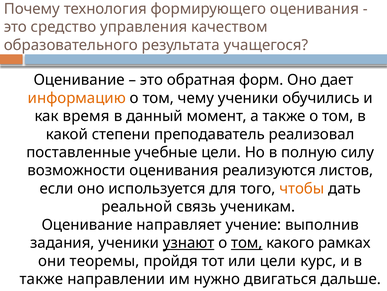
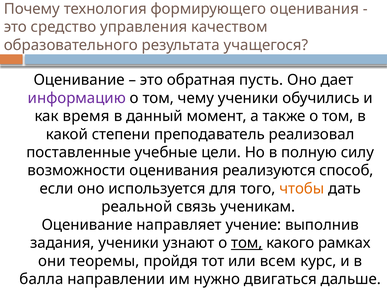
форм: форм -> пусть
информацию colour: orange -> purple
листов: листов -> способ
узнают underline: present -> none
или цели: цели -> всем
также at (41, 278): также -> балла
